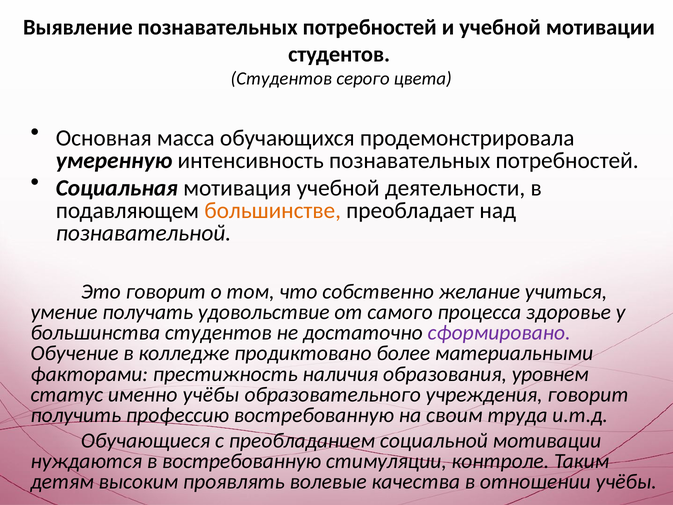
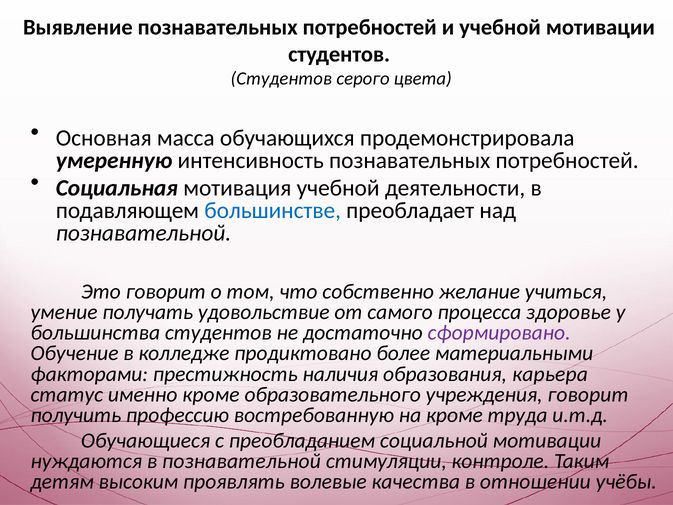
большинстве colour: orange -> blue
уровнем: уровнем -> карьера
именно учёбы: учёбы -> кроме
на своим: своим -> кроме
в востребованную: востребованную -> познавательной
